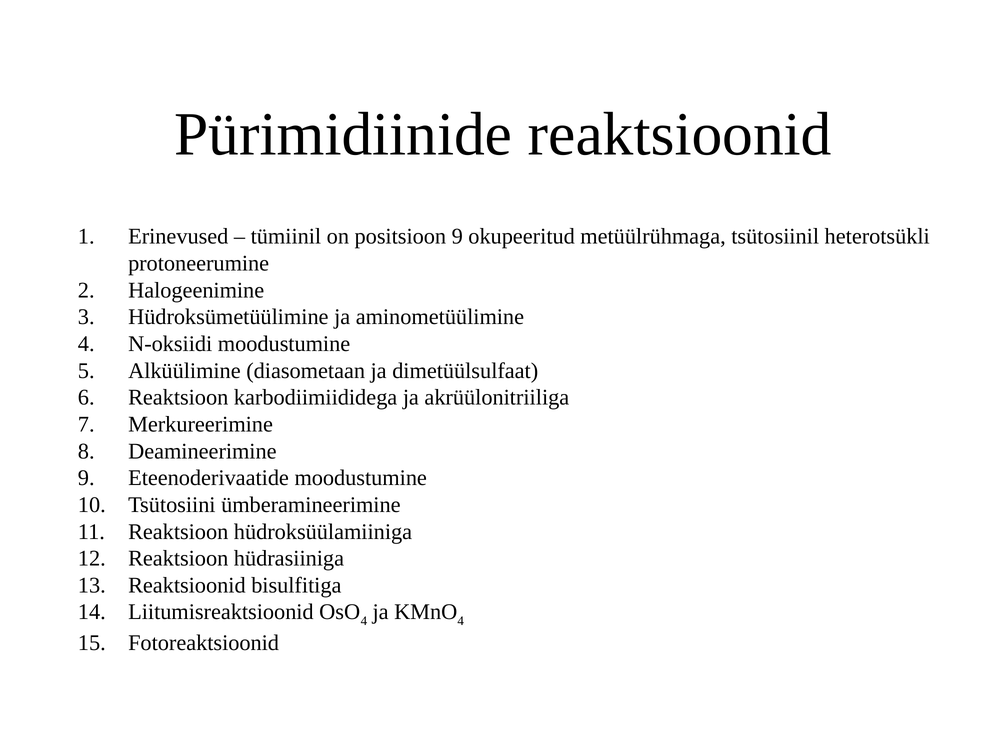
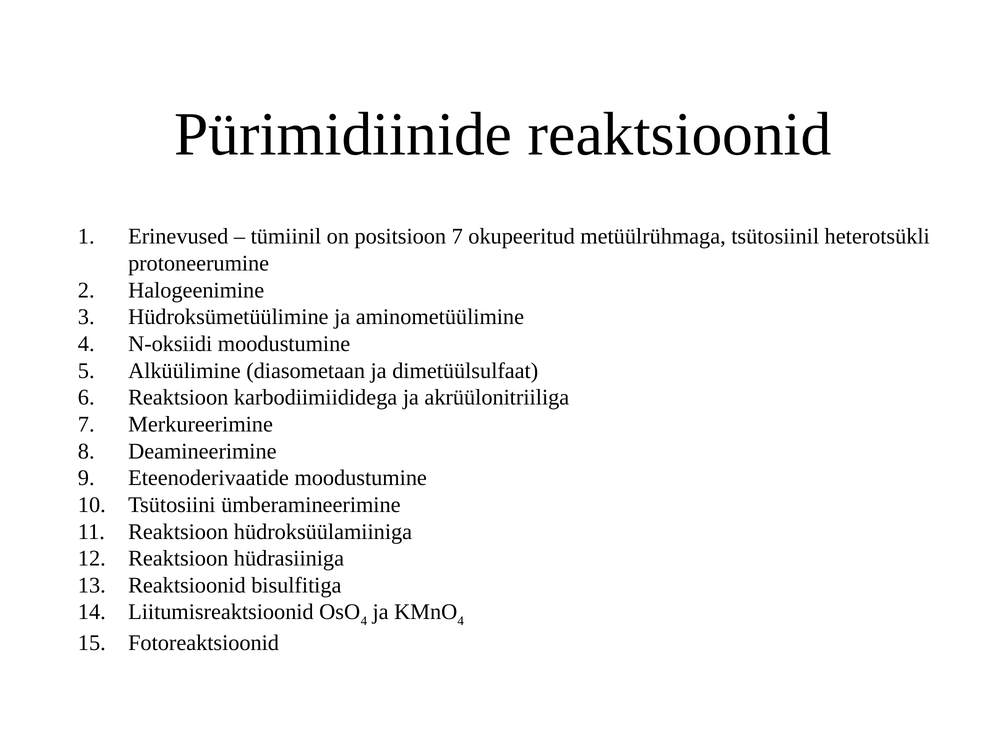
positsioon 9: 9 -> 7
